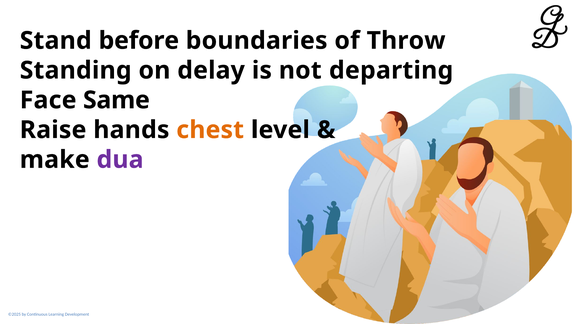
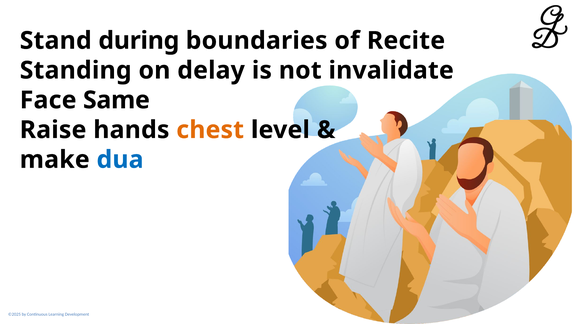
before: before -> during
Throw: Throw -> Recite
departing: departing -> invalidate
dua colour: purple -> blue
